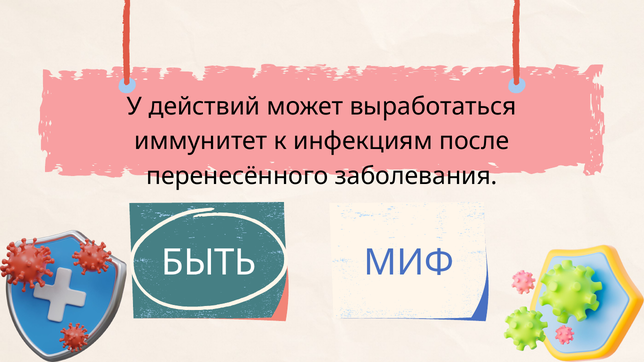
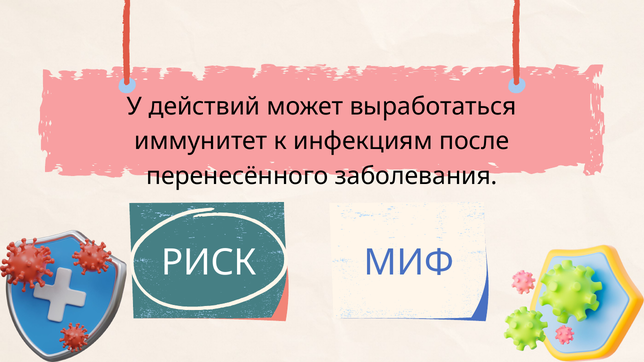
БЫТЬ: БЫТЬ -> РИСК
